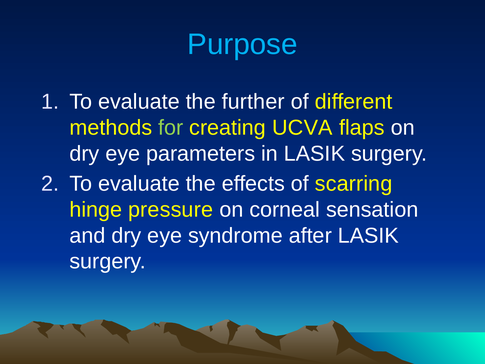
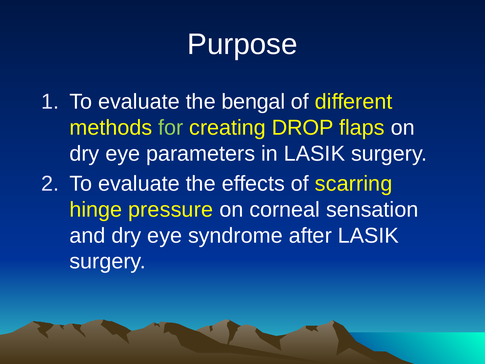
Purpose colour: light blue -> white
further: further -> bengal
UCVA: UCVA -> DROP
